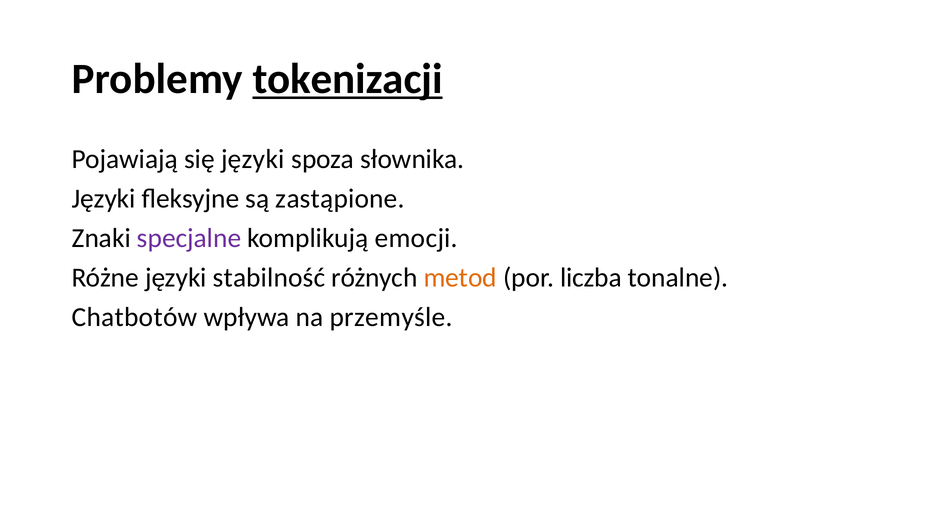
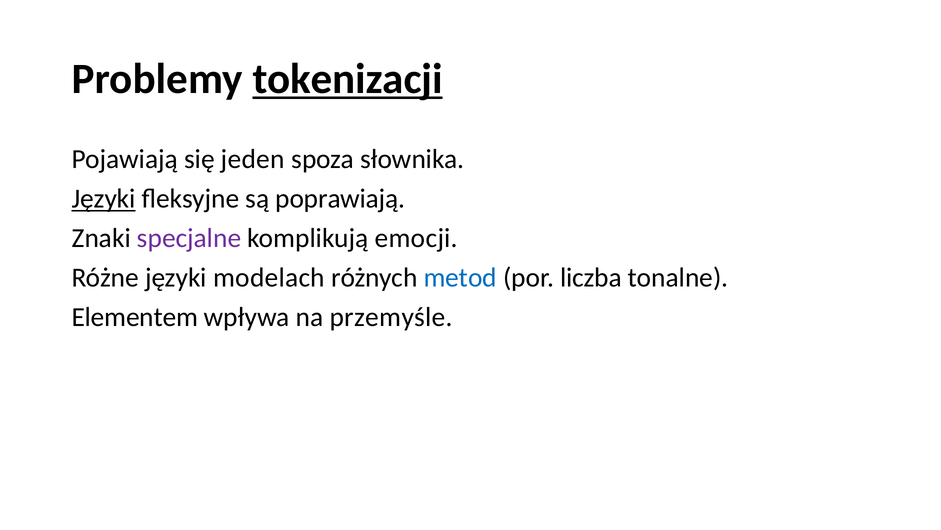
się języki: języki -> jeden
Języki at (104, 199) underline: none -> present
zastąpione: zastąpione -> poprawiają
stabilność: stabilność -> modelach
metod colour: orange -> blue
Chatbotów: Chatbotów -> Elementem
